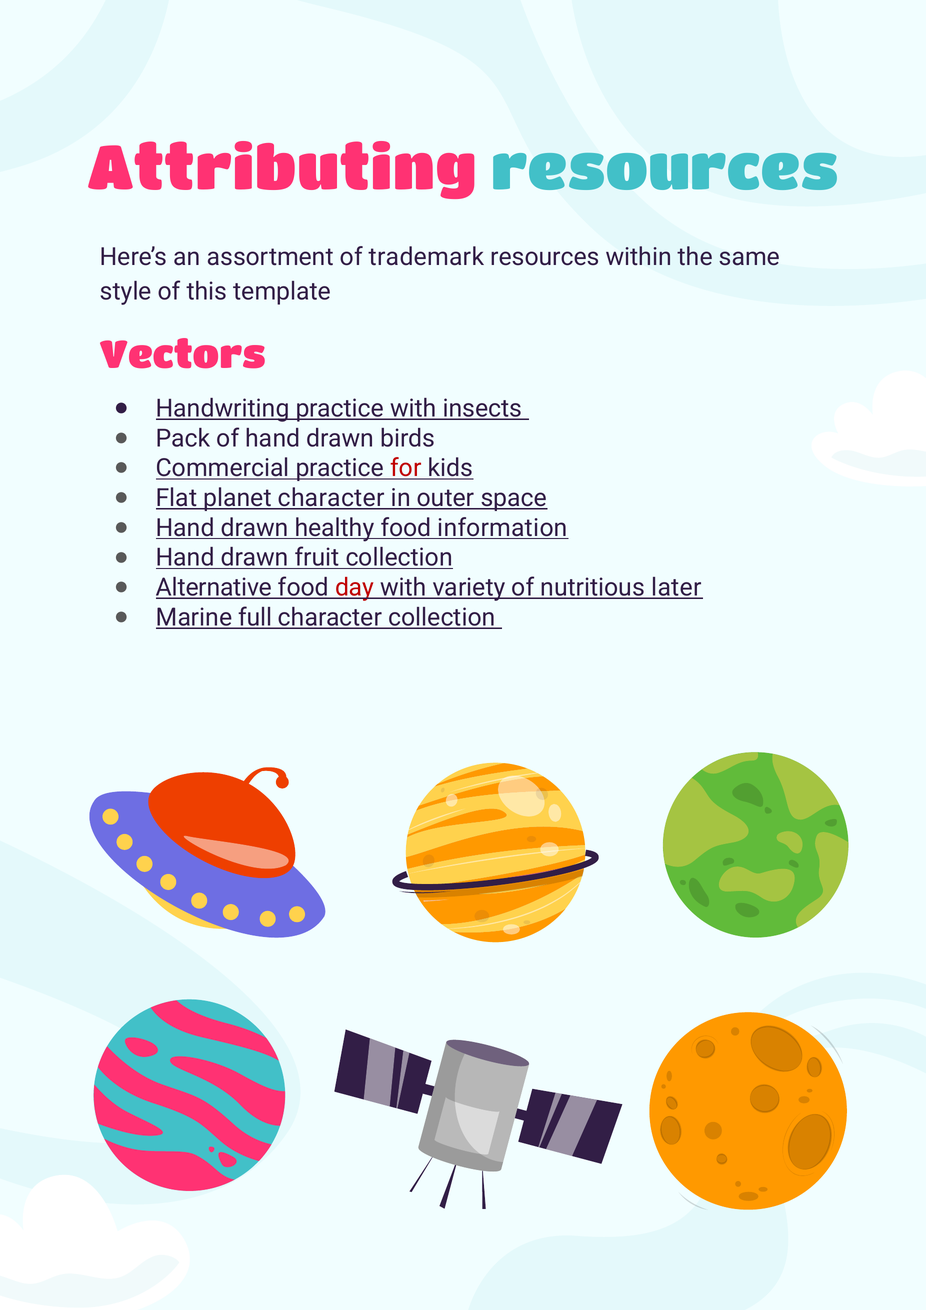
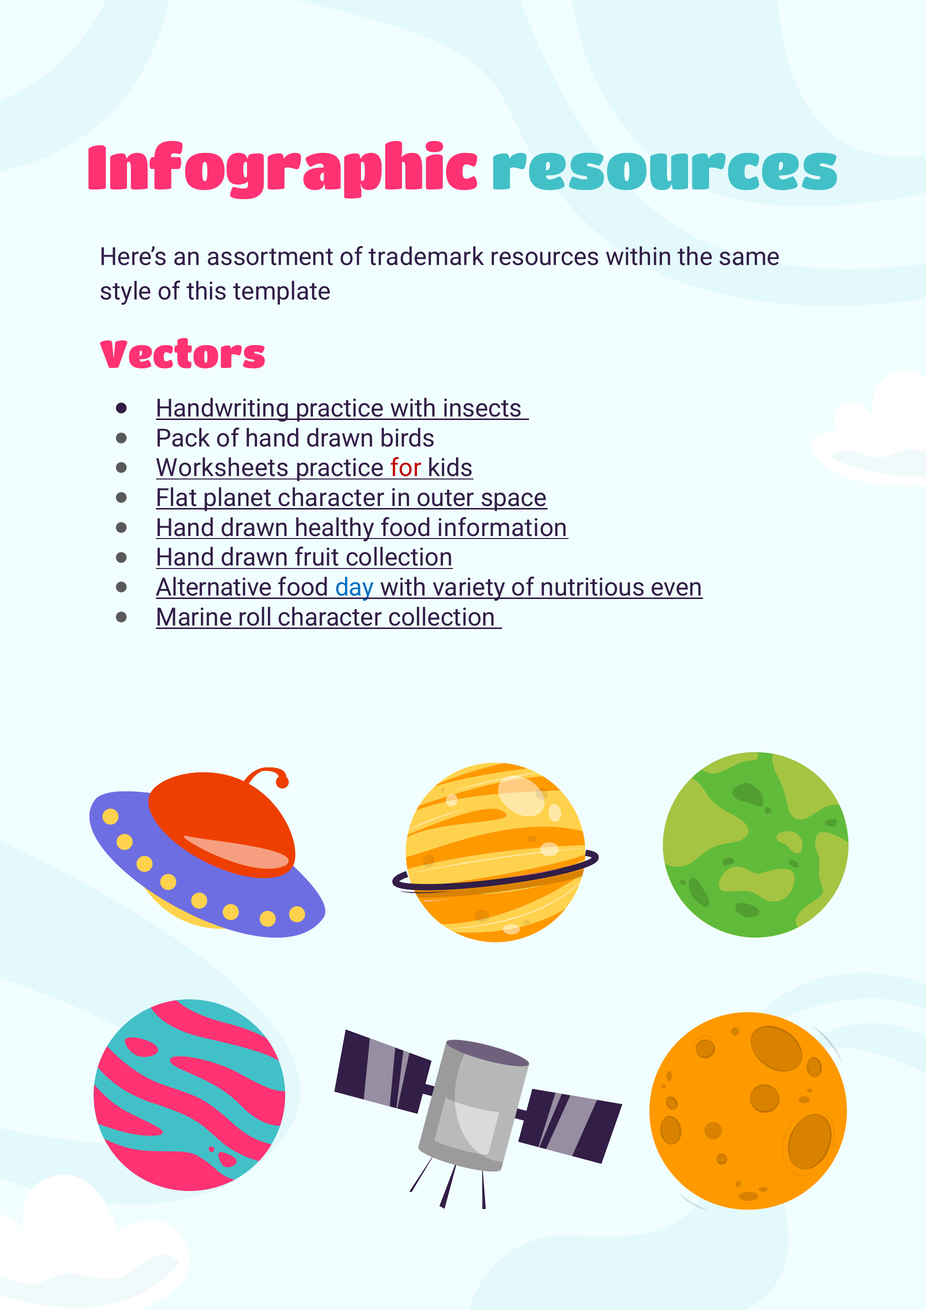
Attributing: Attributing -> Infographic
Commercial: Commercial -> Worksheets
day colour: red -> blue
later: later -> even
full: full -> roll
